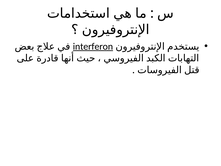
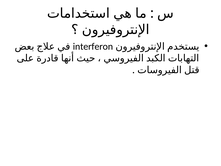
interferon underline: present -> none
